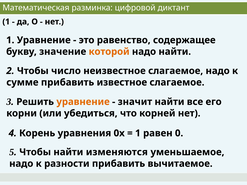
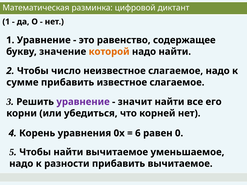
уравнение at (83, 102) colour: orange -> purple
1 at (138, 133): 1 -> 6
найти изменяются: изменяются -> вычитаемое
